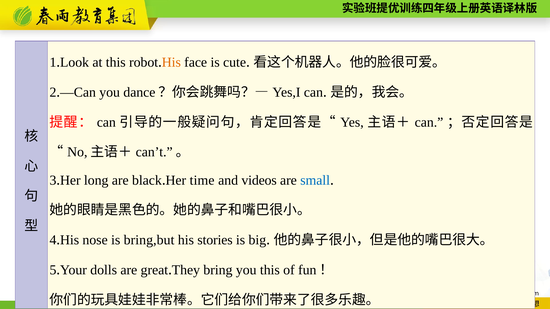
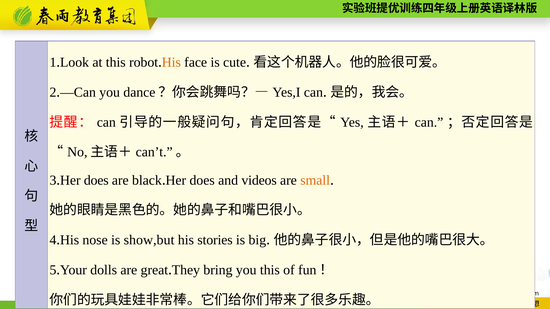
long at (96, 180): long -> does
time at (202, 180): time -> does
small colour: blue -> orange
bring,but: bring,but -> show,but
